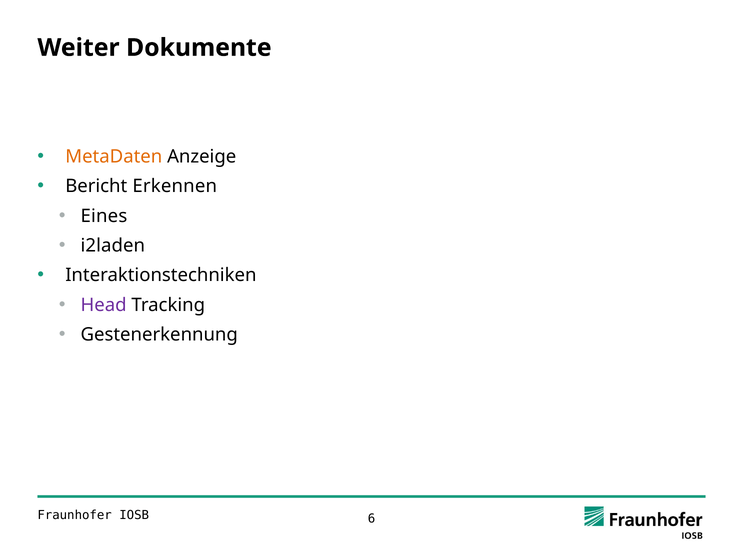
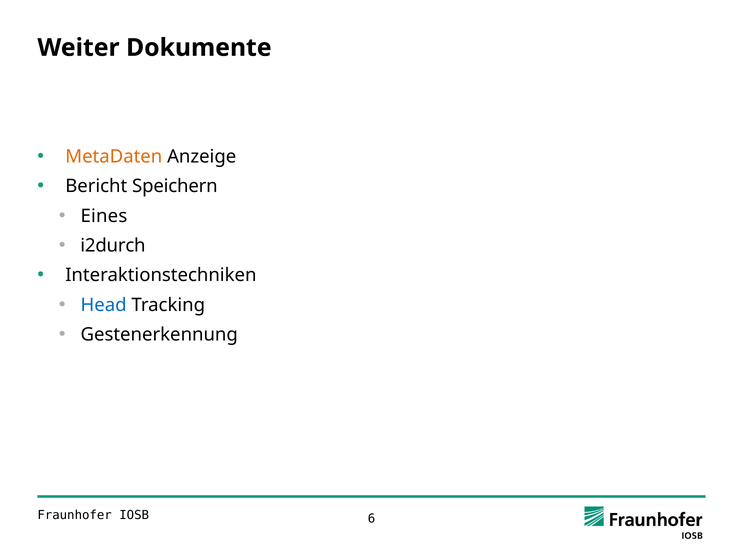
Erkennen: Erkennen -> Speichern
i2laden: i2laden -> i2durch
Head colour: purple -> blue
